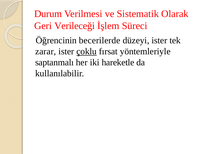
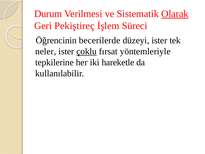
Olarak underline: none -> present
Verileceği: Verileceği -> Pekiştireç
zarar: zarar -> neler
saptanmalı: saptanmalı -> tepkilerine
